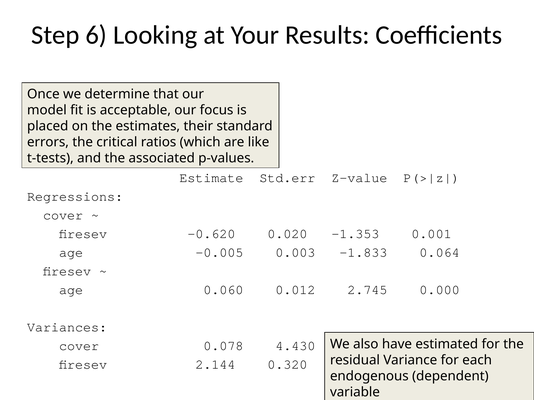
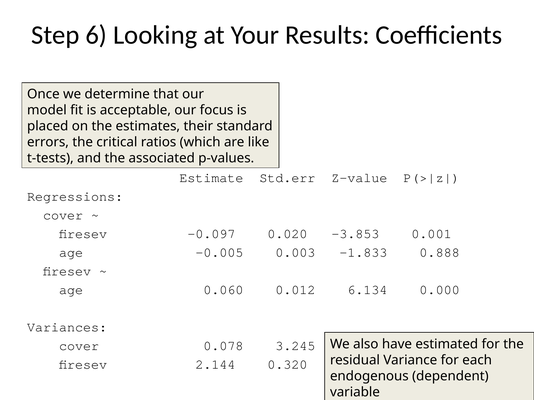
-0.620: -0.620 -> -0.097
-1.353: -1.353 -> -3.853
0.064: 0.064 -> 0.888
2.745: 2.745 -> 6.134
4.430: 4.430 -> 3.245
